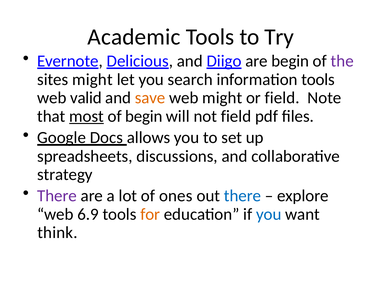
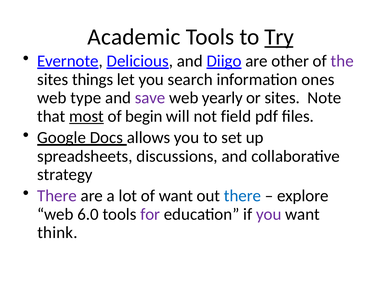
Try underline: none -> present
are begin: begin -> other
sites might: might -> things
information tools: tools -> ones
valid: valid -> type
save colour: orange -> purple
web might: might -> yearly
or field: field -> sites
of ones: ones -> want
6.9: 6.9 -> 6.0
for colour: orange -> purple
you at (269, 214) colour: blue -> purple
